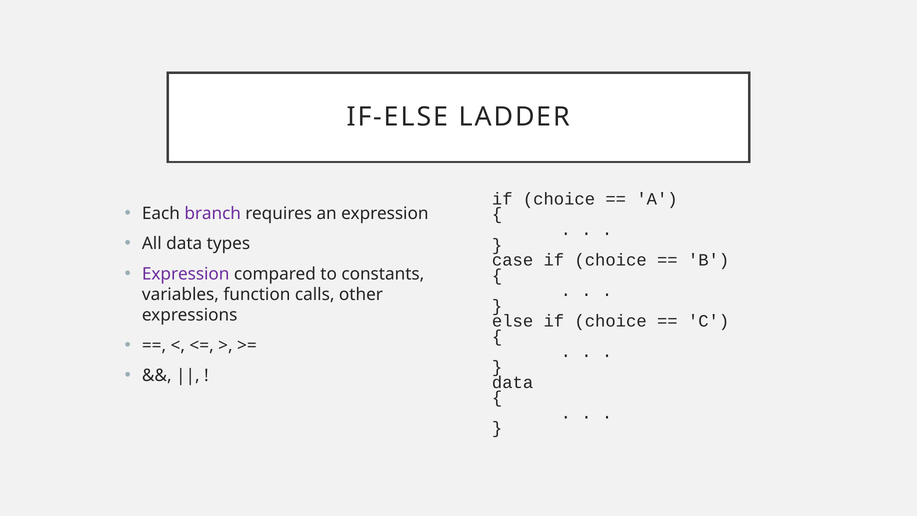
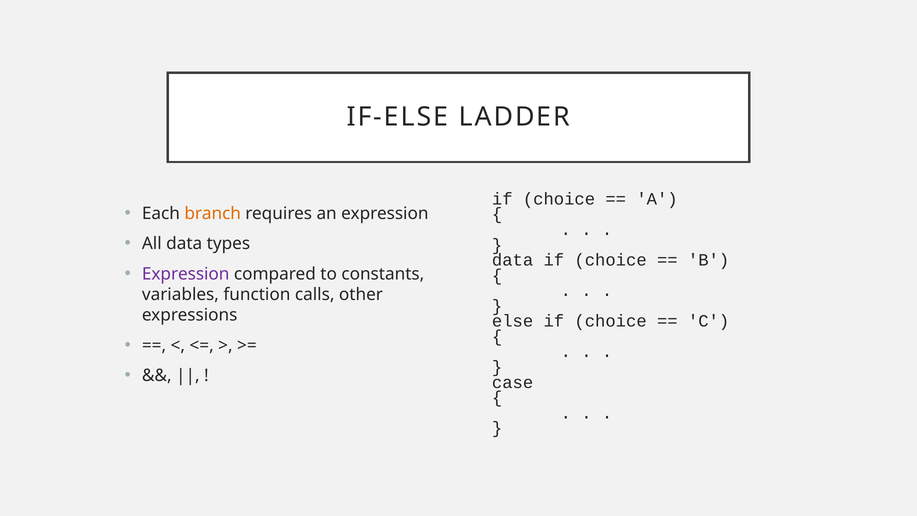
branch colour: purple -> orange
case at (513, 260): case -> data
data at (513, 382): data -> case
